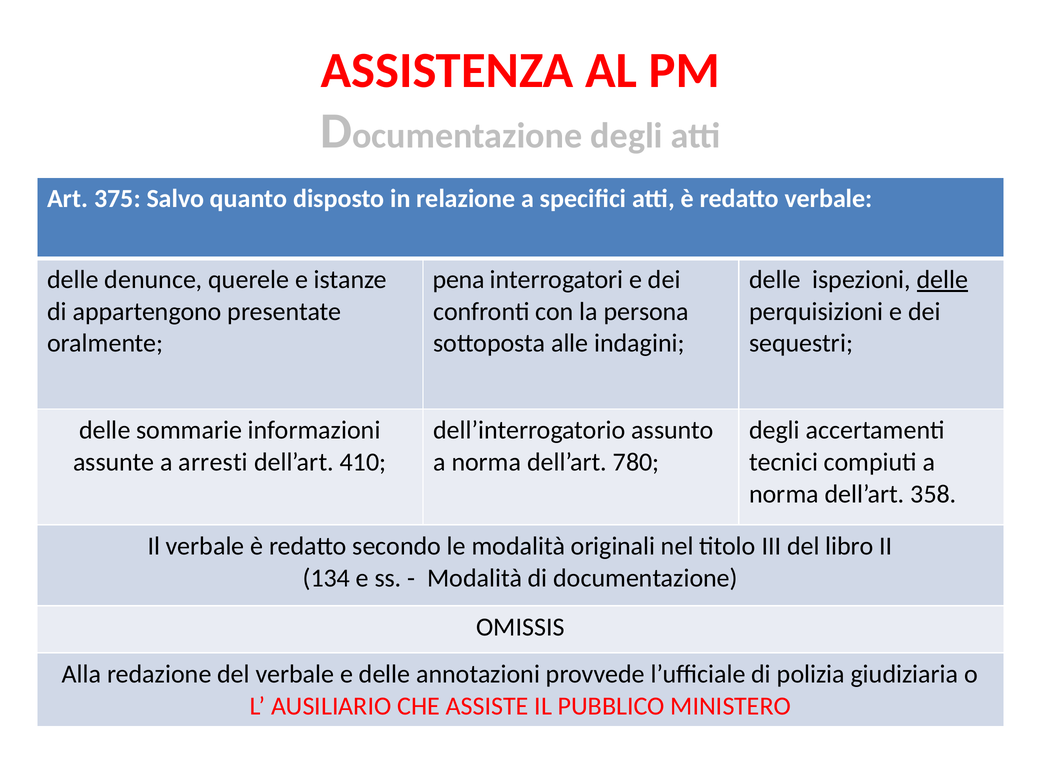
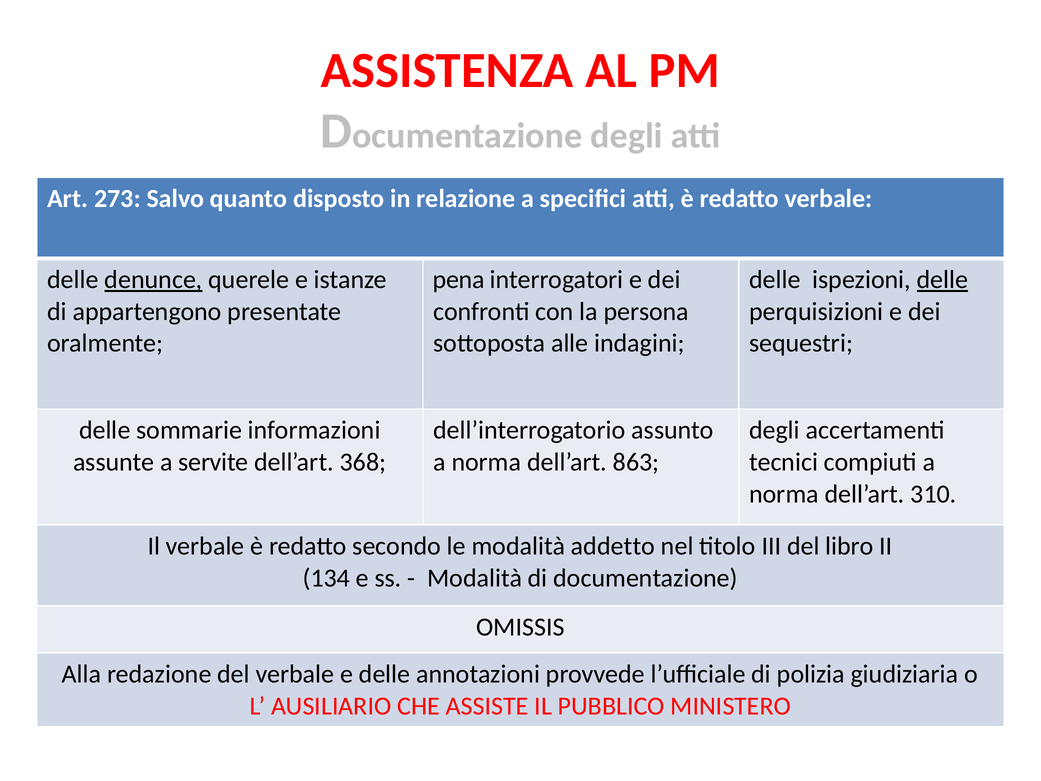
375: 375 -> 273
denunce underline: none -> present
arresti: arresti -> servite
410: 410 -> 368
780: 780 -> 863
358: 358 -> 310
originali: originali -> addetto
